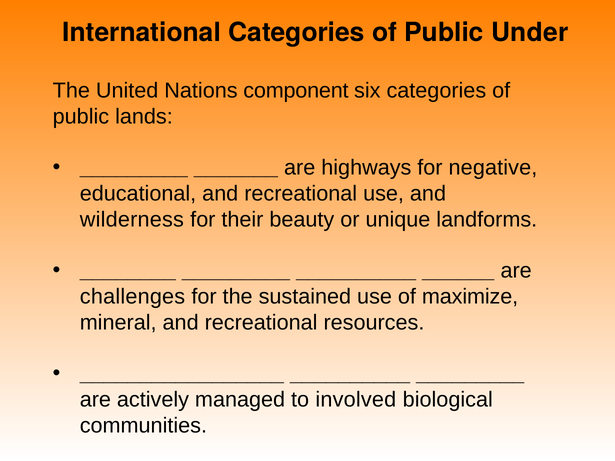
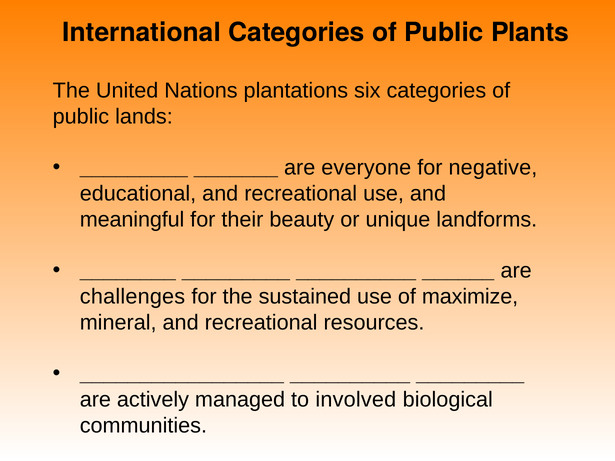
Under: Under -> Plants
component: component -> plantations
highways: highways -> everyone
wilderness: wilderness -> meaningful
